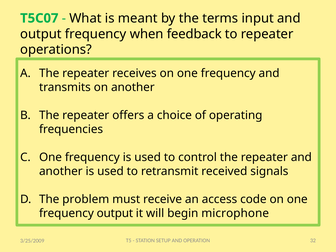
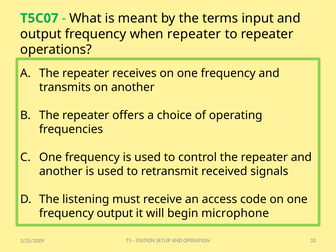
when feedback: feedback -> repeater
problem: problem -> listening
